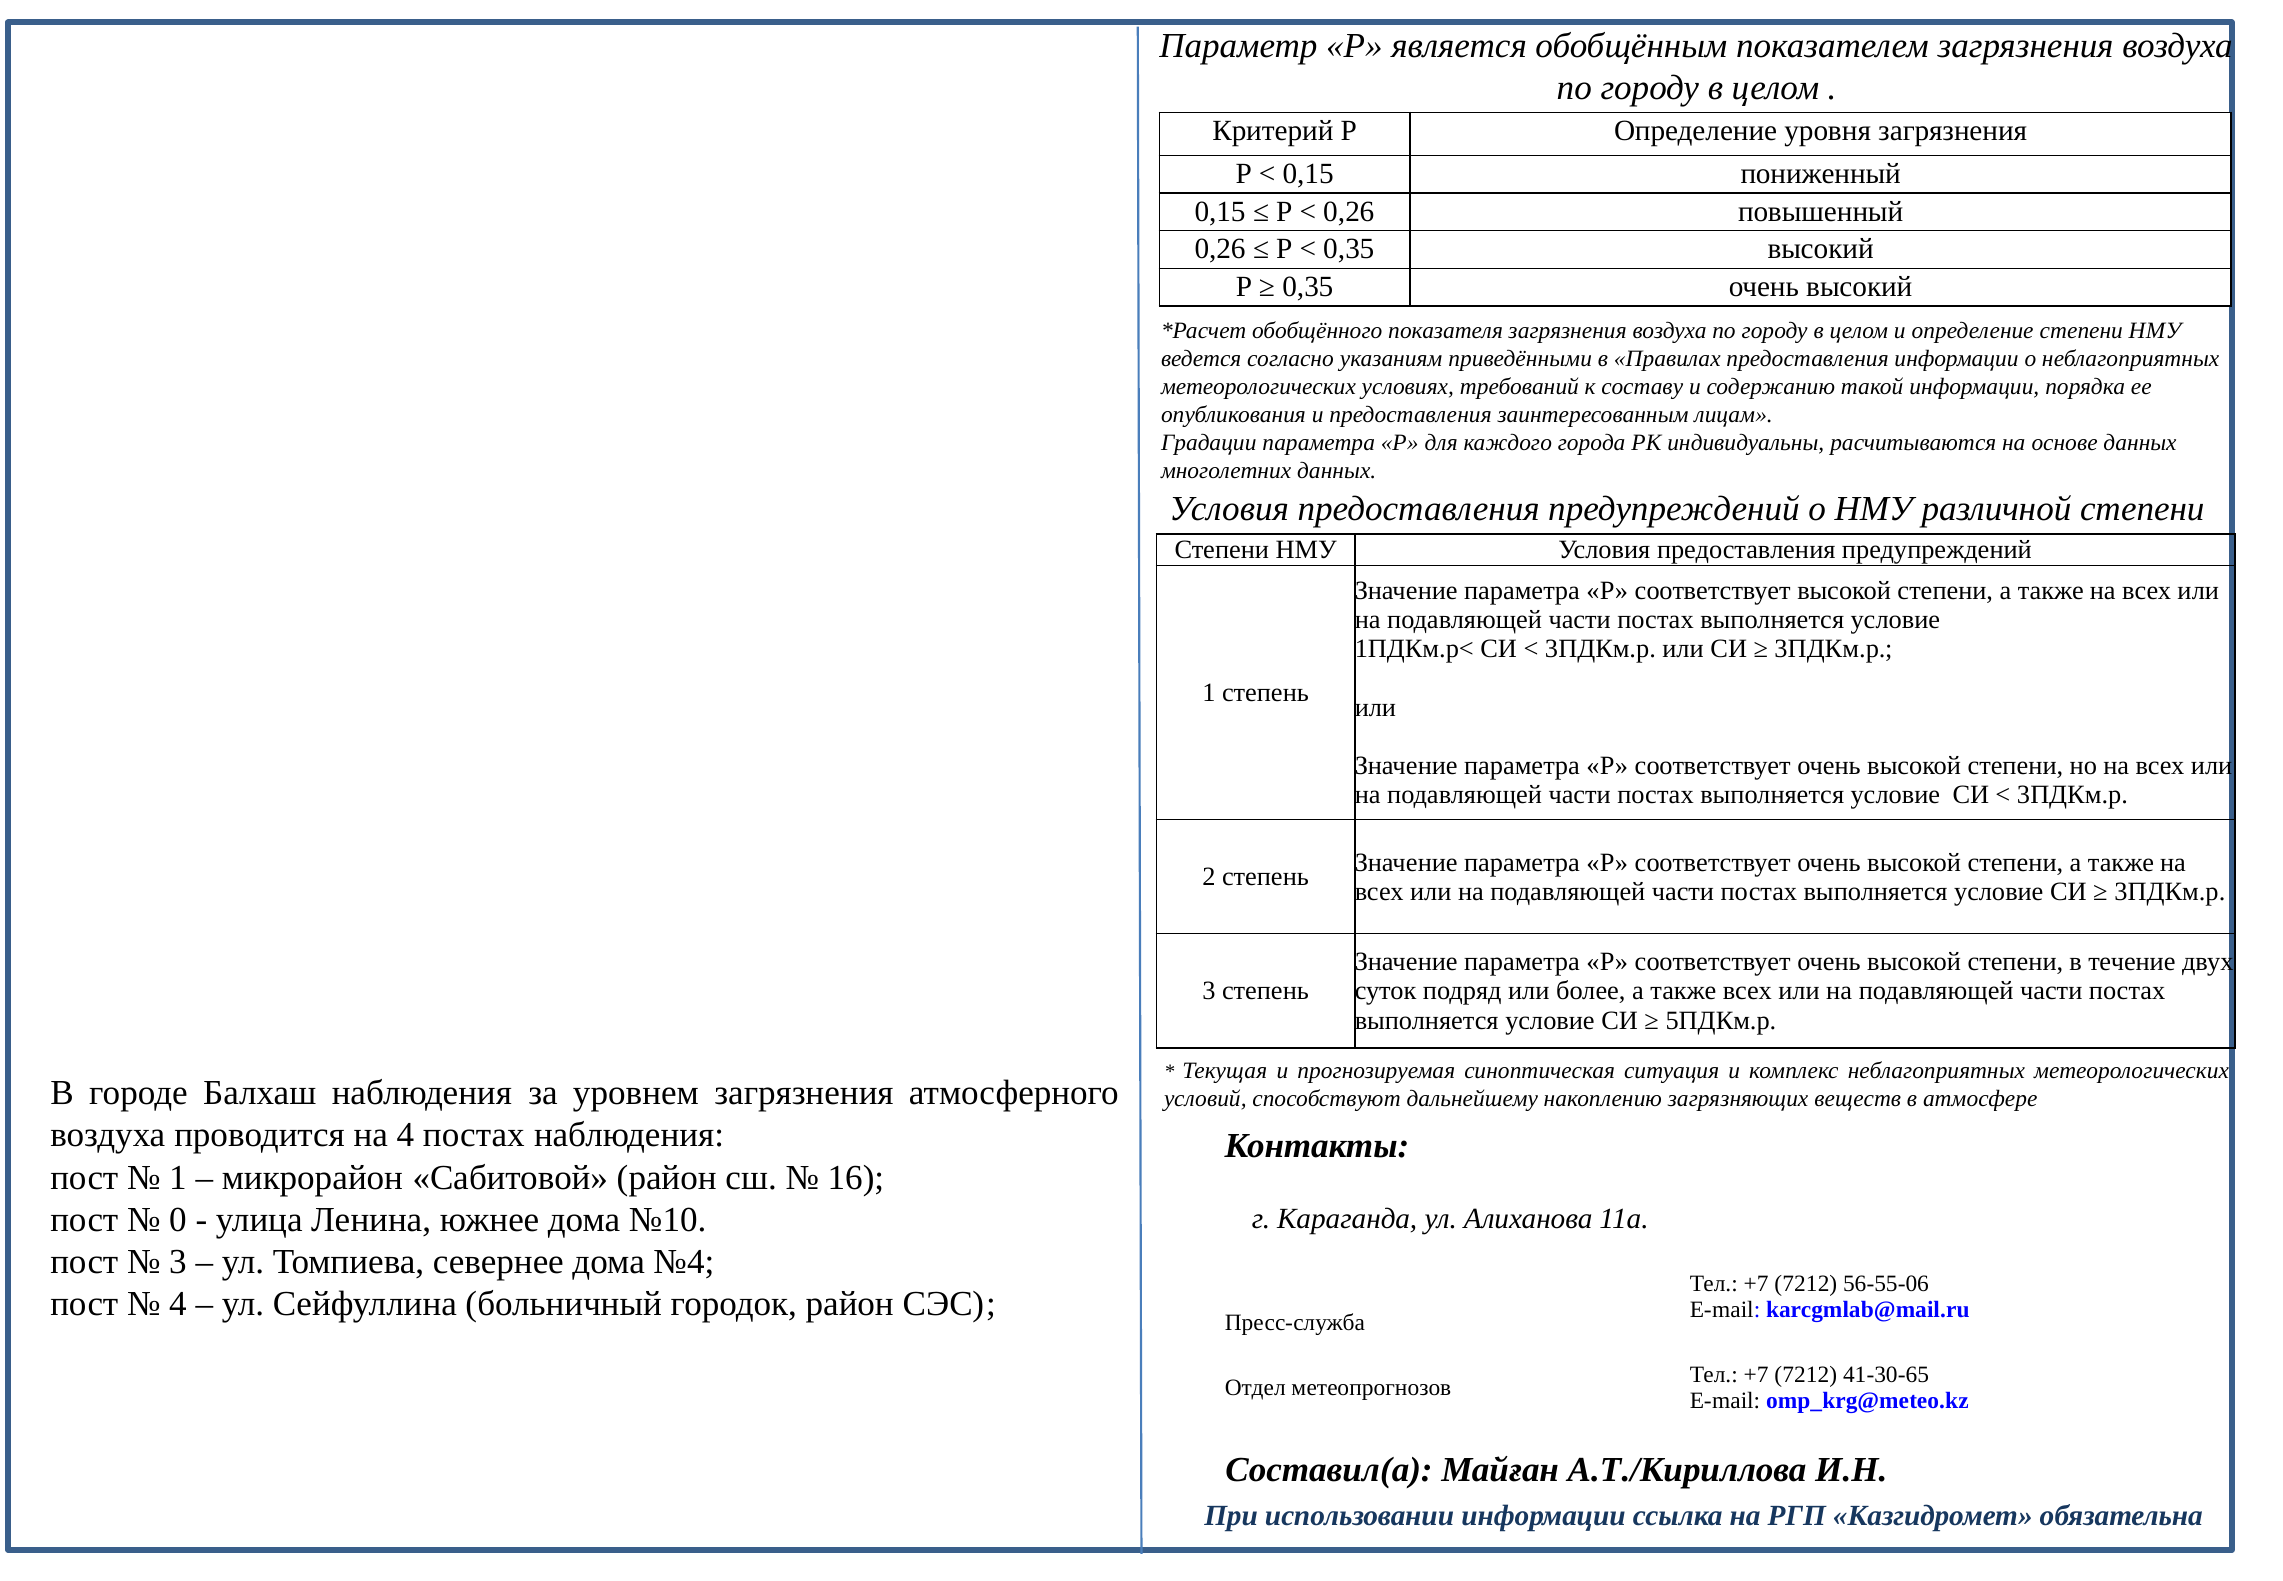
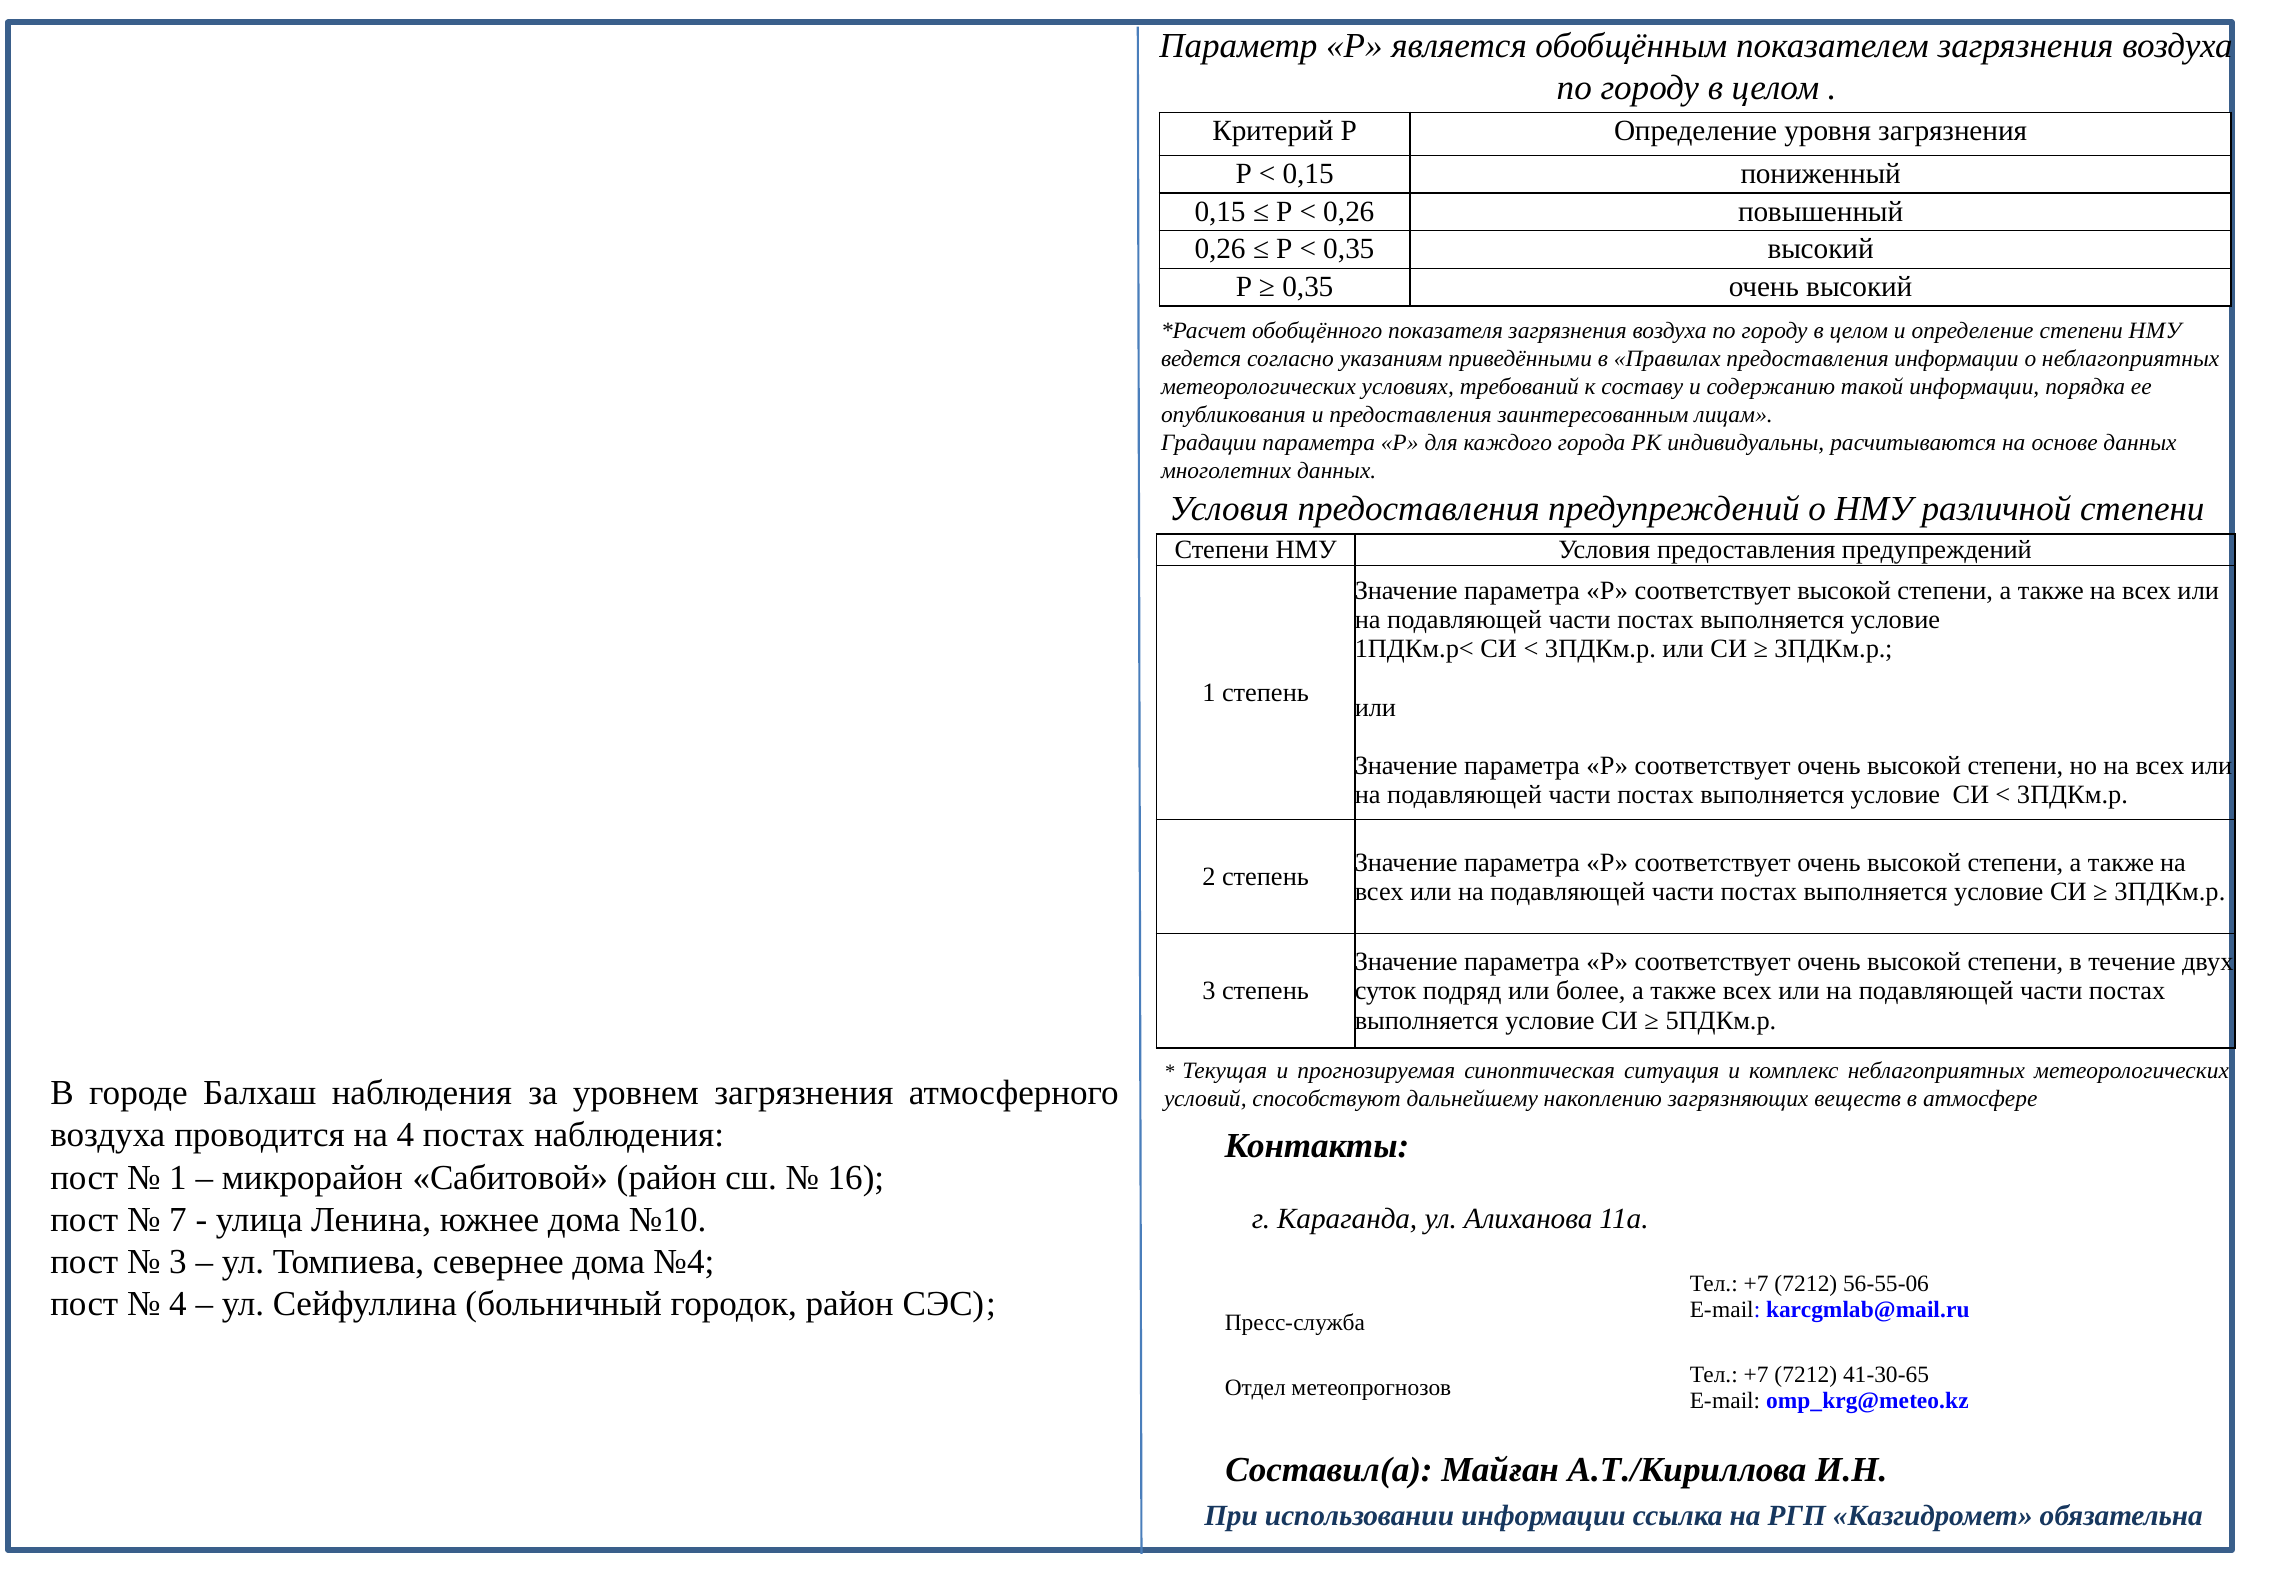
0: 0 -> 7
